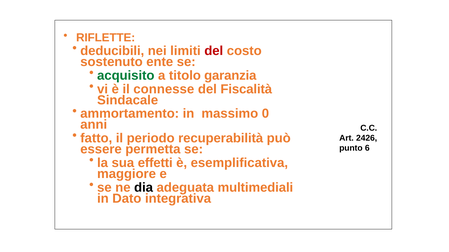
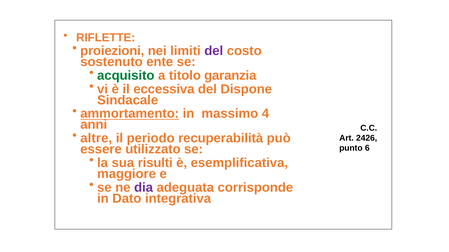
deducibili: deducibili -> proiezioni
del at (214, 51) colour: red -> purple
connesse: connesse -> eccessiva
Fiscalità: Fiscalità -> Dispone
ammortamento underline: none -> present
0: 0 -> 4
fatto: fatto -> altre
permetta: permetta -> utilizzato
effetti: effetti -> risulti
dia colour: black -> purple
multimediali: multimediali -> corrisponde
